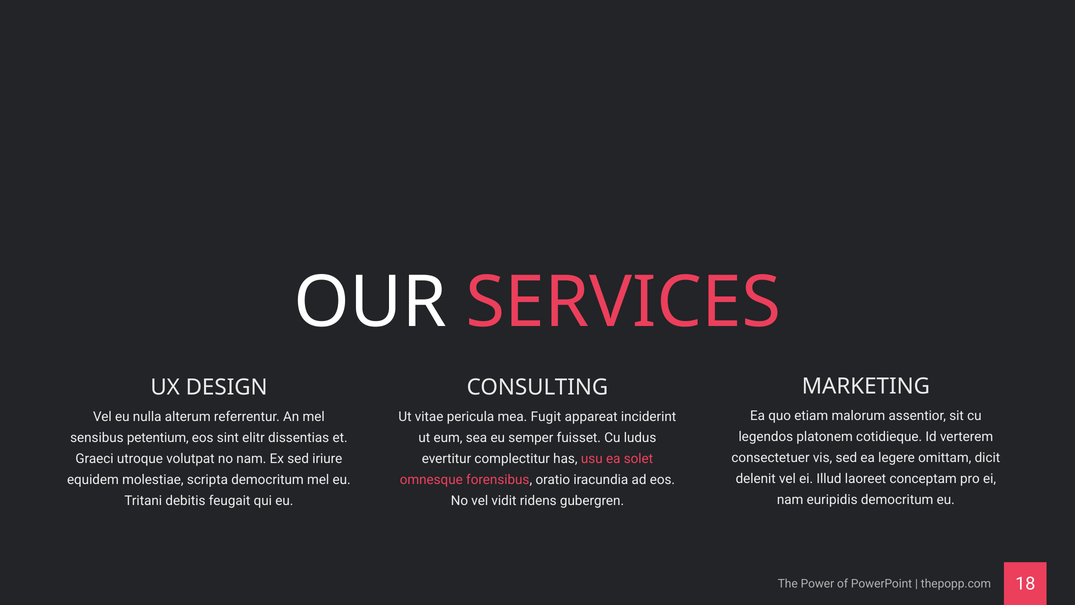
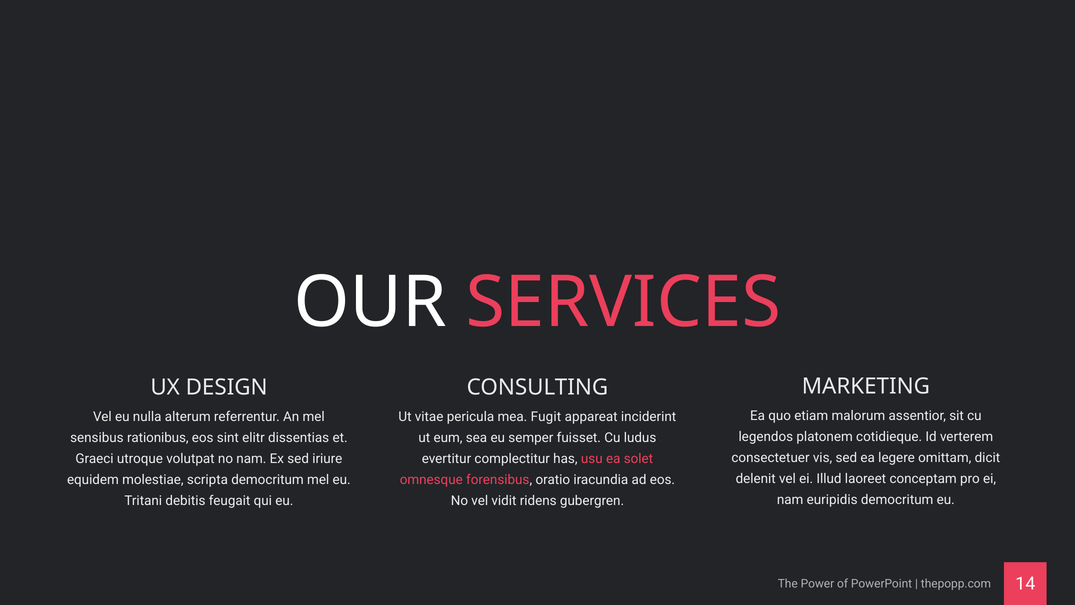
petentium: petentium -> rationibus
18: 18 -> 14
